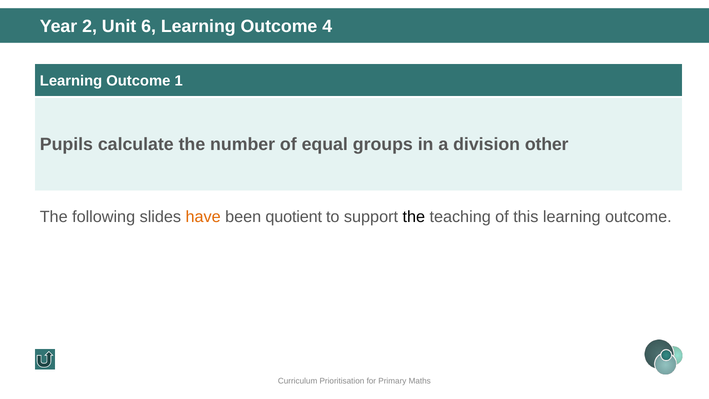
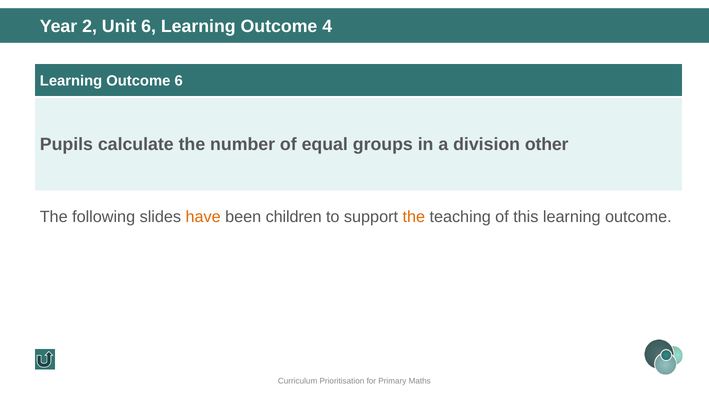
Outcome 1: 1 -> 6
quotient: quotient -> children
the at (414, 217) colour: black -> orange
